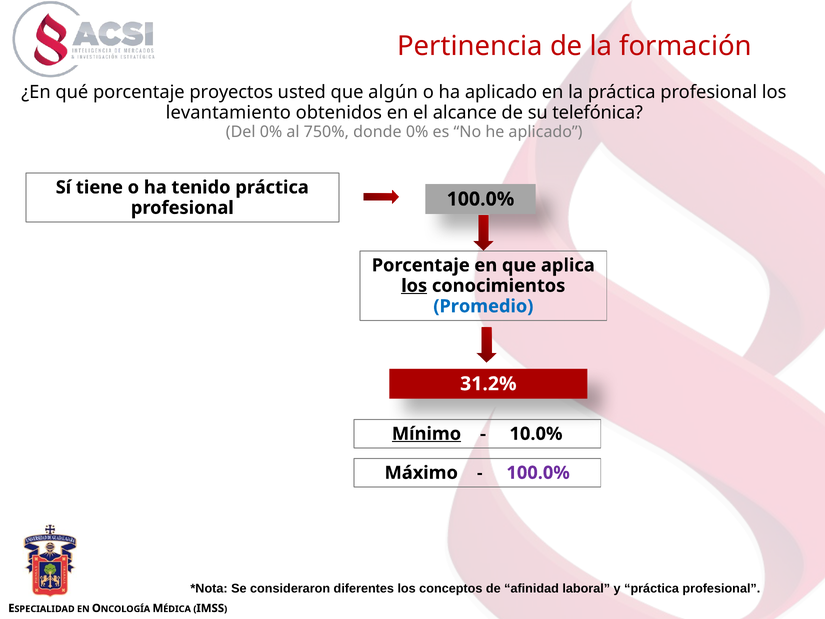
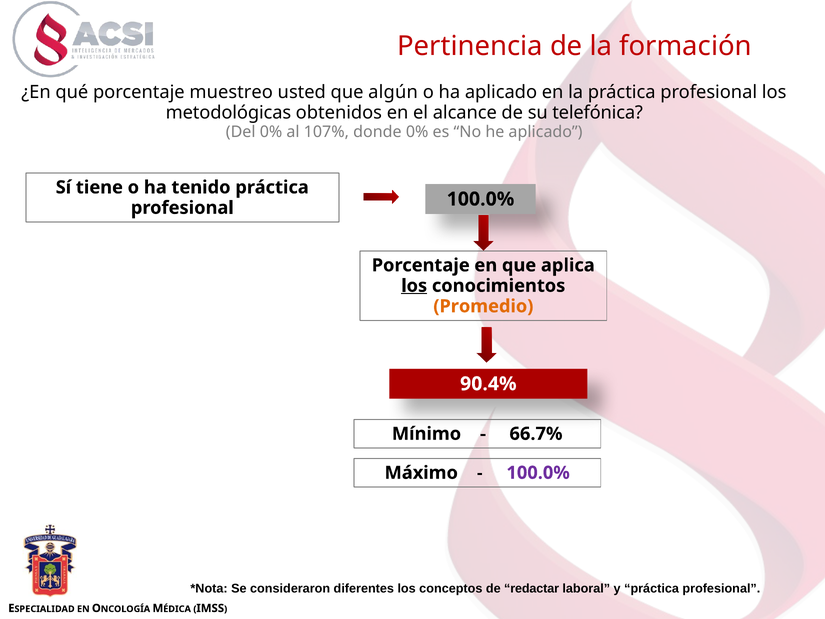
proyectos: proyectos -> muestreo
levantamiento: levantamiento -> metodológicas
750%: 750% -> 107%
Promedio colour: blue -> orange
31.2%: 31.2% -> 90.4%
Mínimo underline: present -> none
10.0%: 10.0% -> 66.7%
afinidad: afinidad -> redactar
